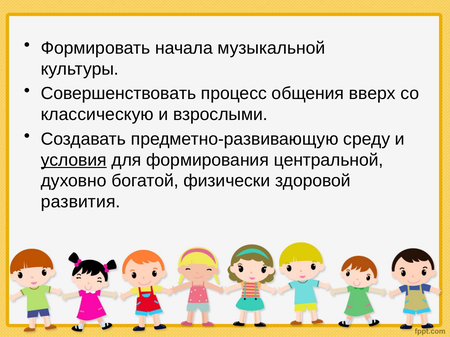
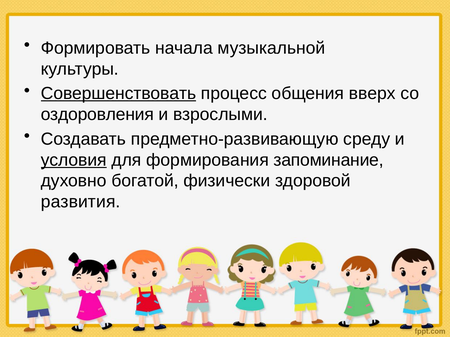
Совершенствовать underline: none -> present
классическую: классическую -> оздоровления
центральной: центральной -> запоминание
